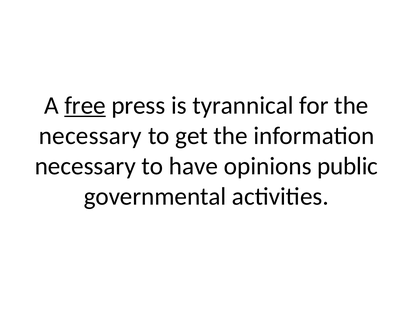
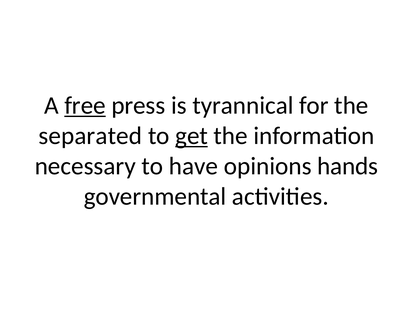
necessary at (90, 136): necessary -> separated
get underline: none -> present
public: public -> hands
